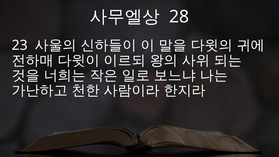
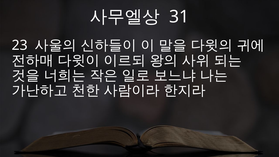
28: 28 -> 31
